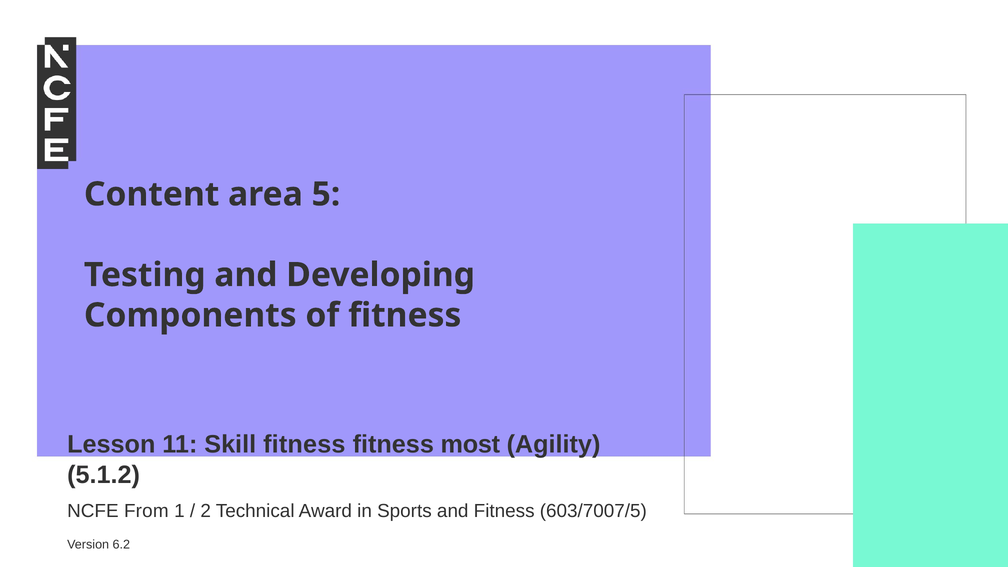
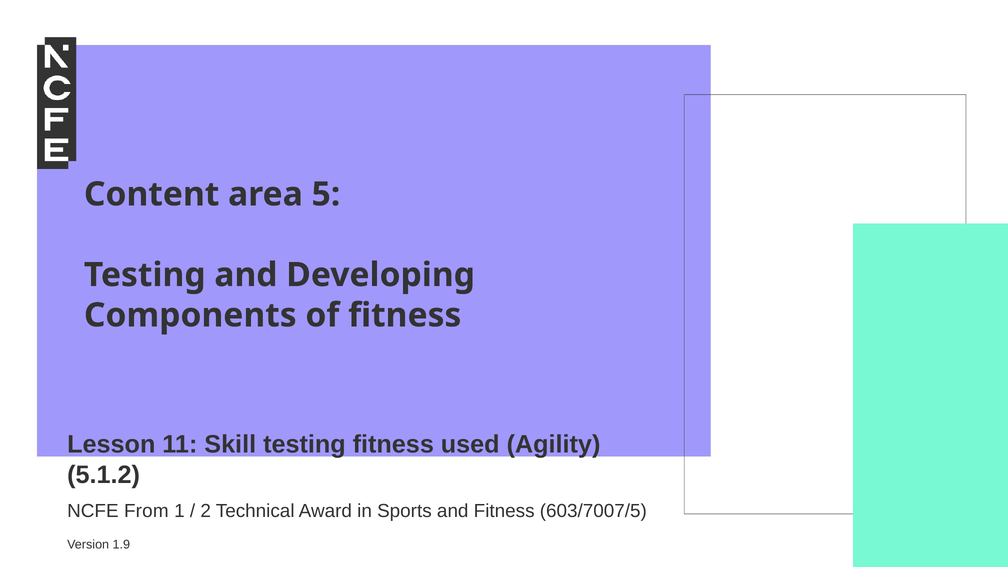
Skill fitness: fitness -> testing
most: most -> used
6.2: 6.2 -> 1.9
